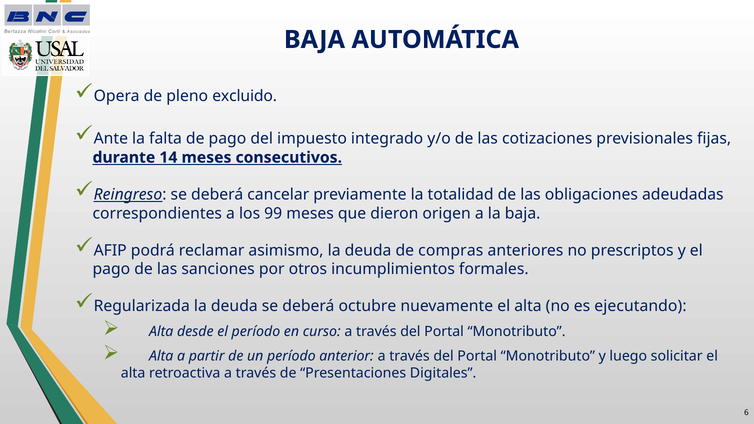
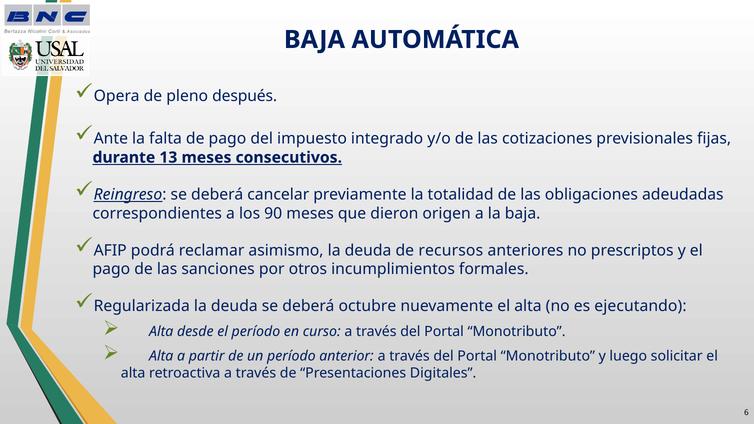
excluido: excluido -> después
14: 14 -> 13
99: 99 -> 90
compras: compras -> recursos
